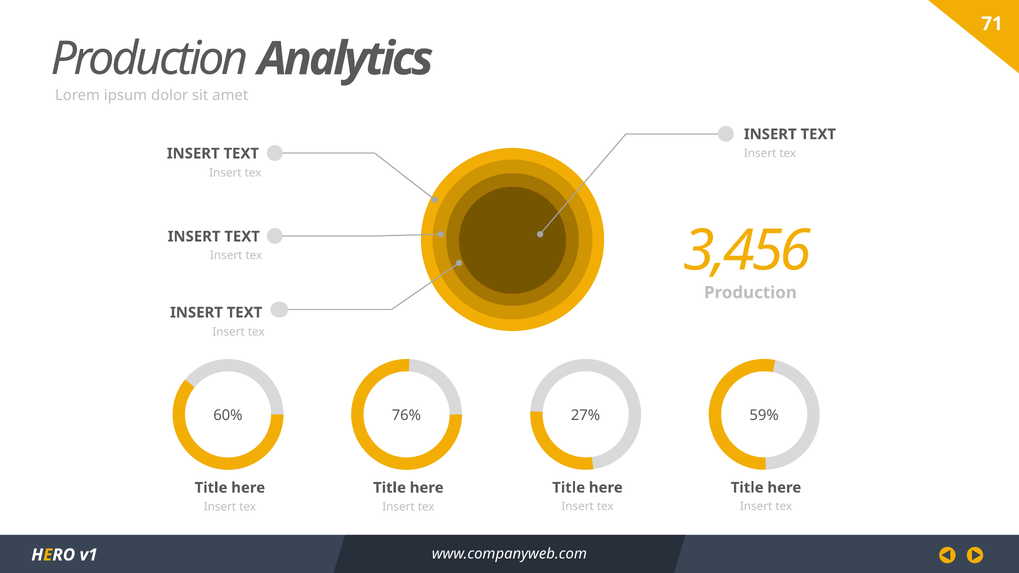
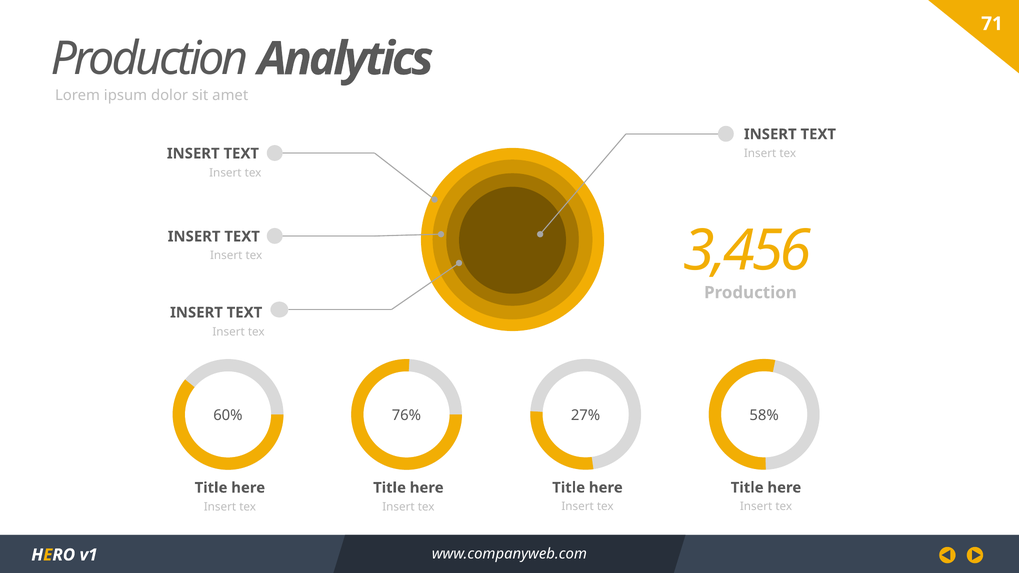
59%: 59% -> 58%
